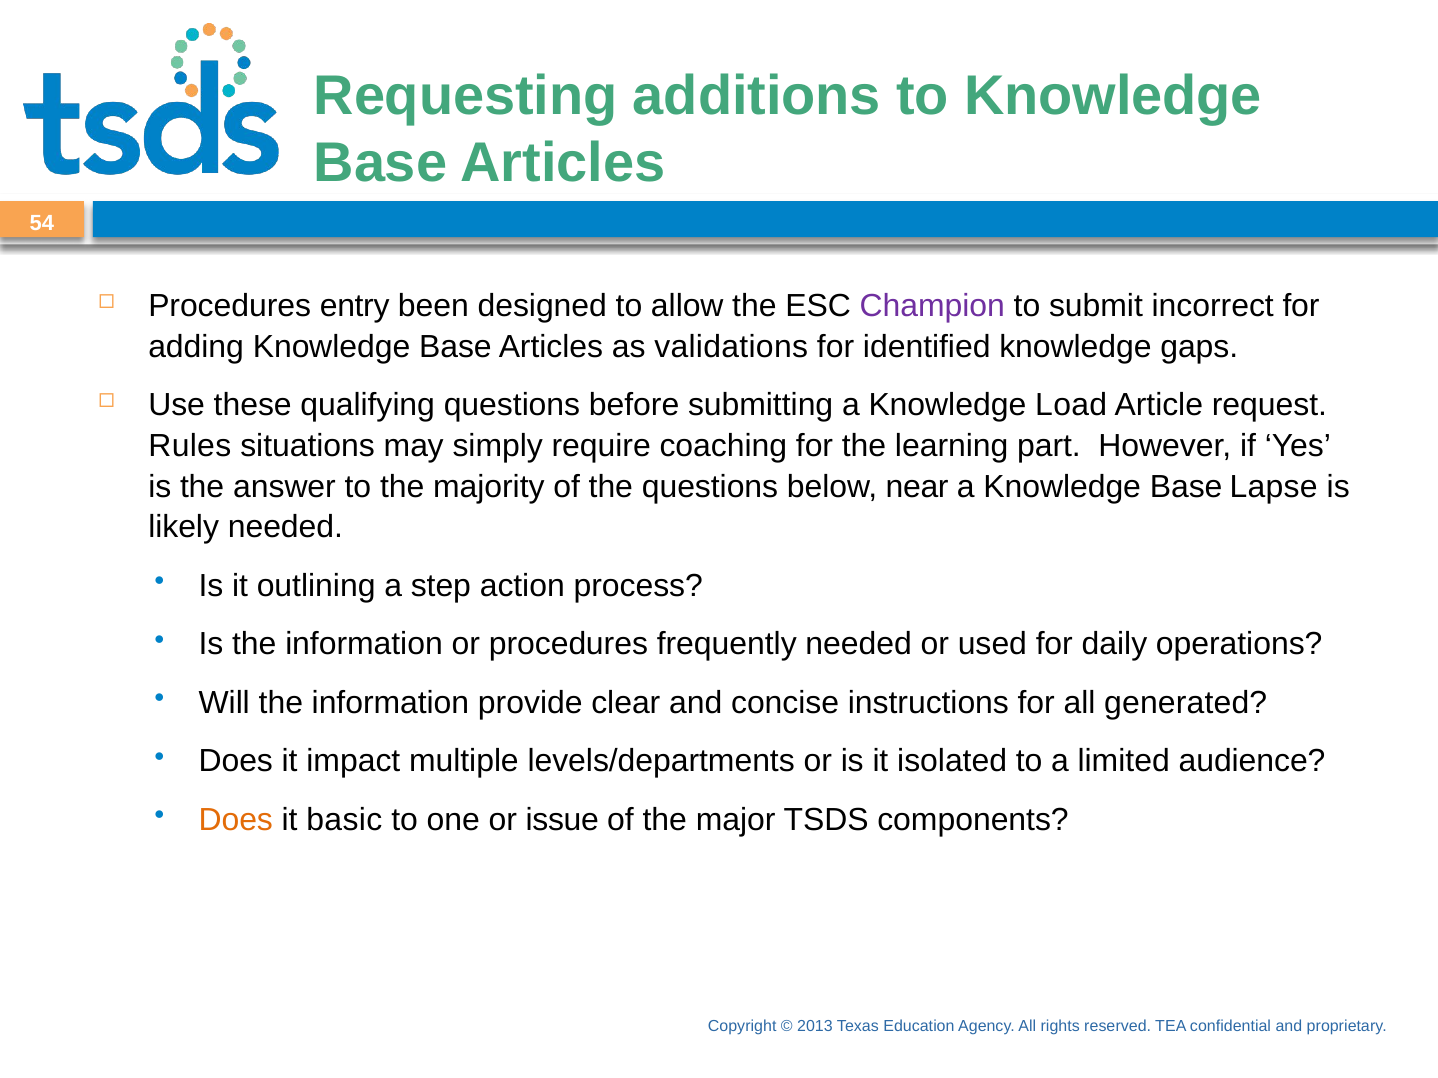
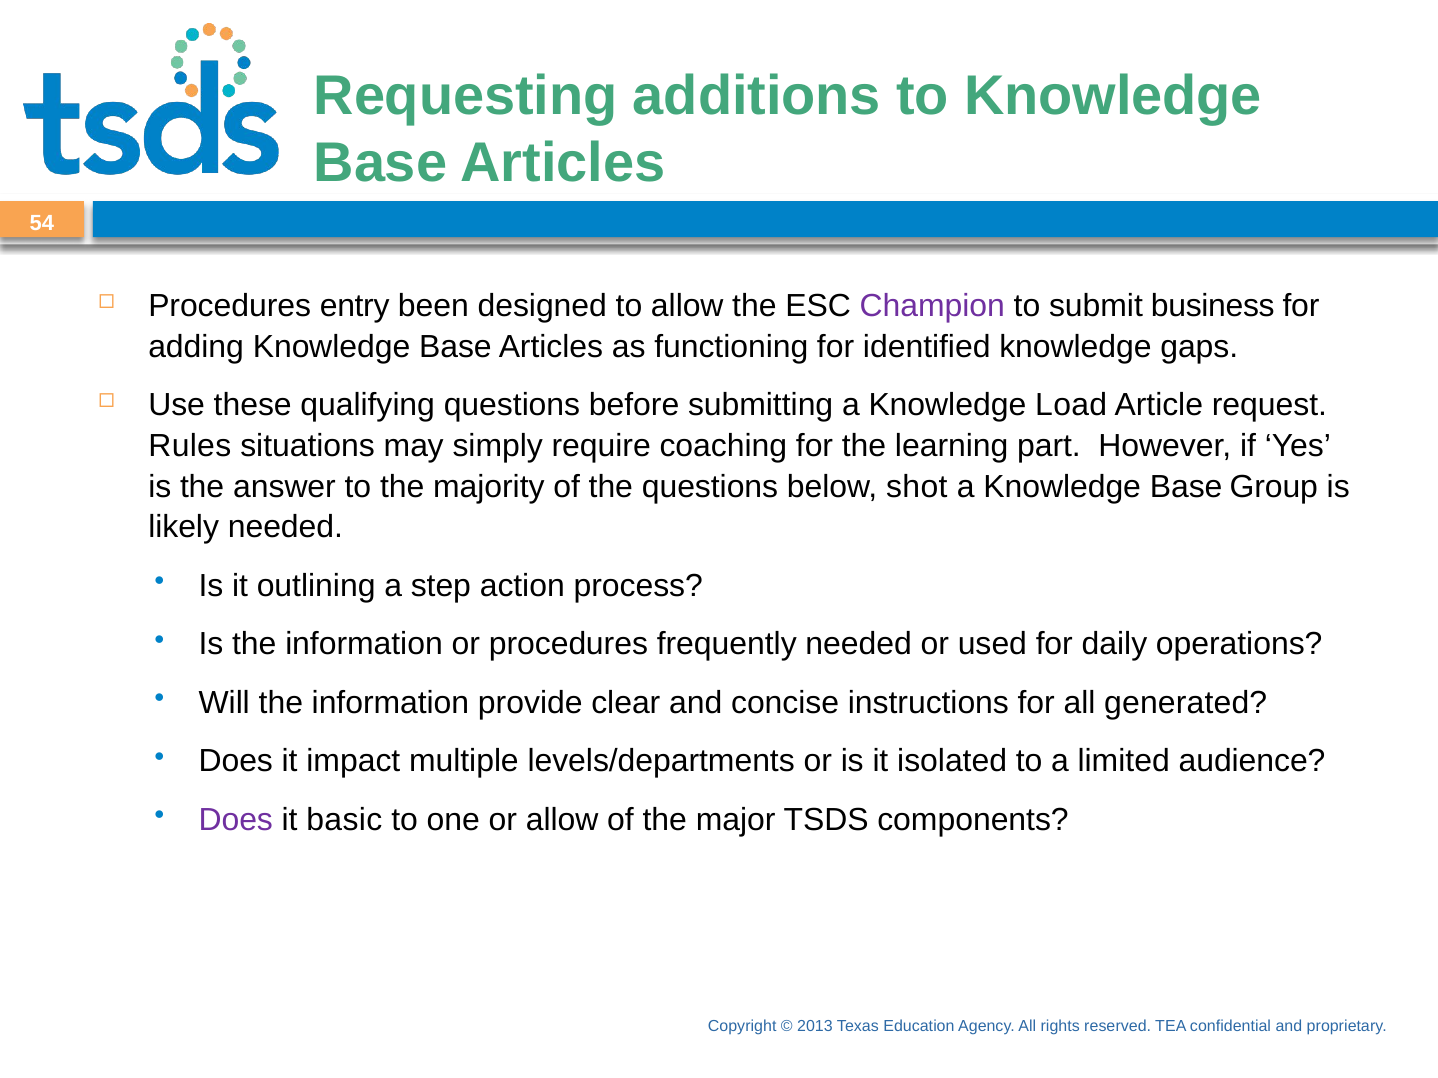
incorrect: incorrect -> business
validations: validations -> functioning
near: near -> shot
Lapse: Lapse -> Group
Does at (236, 820) colour: orange -> purple
or issue: issue -> allow
